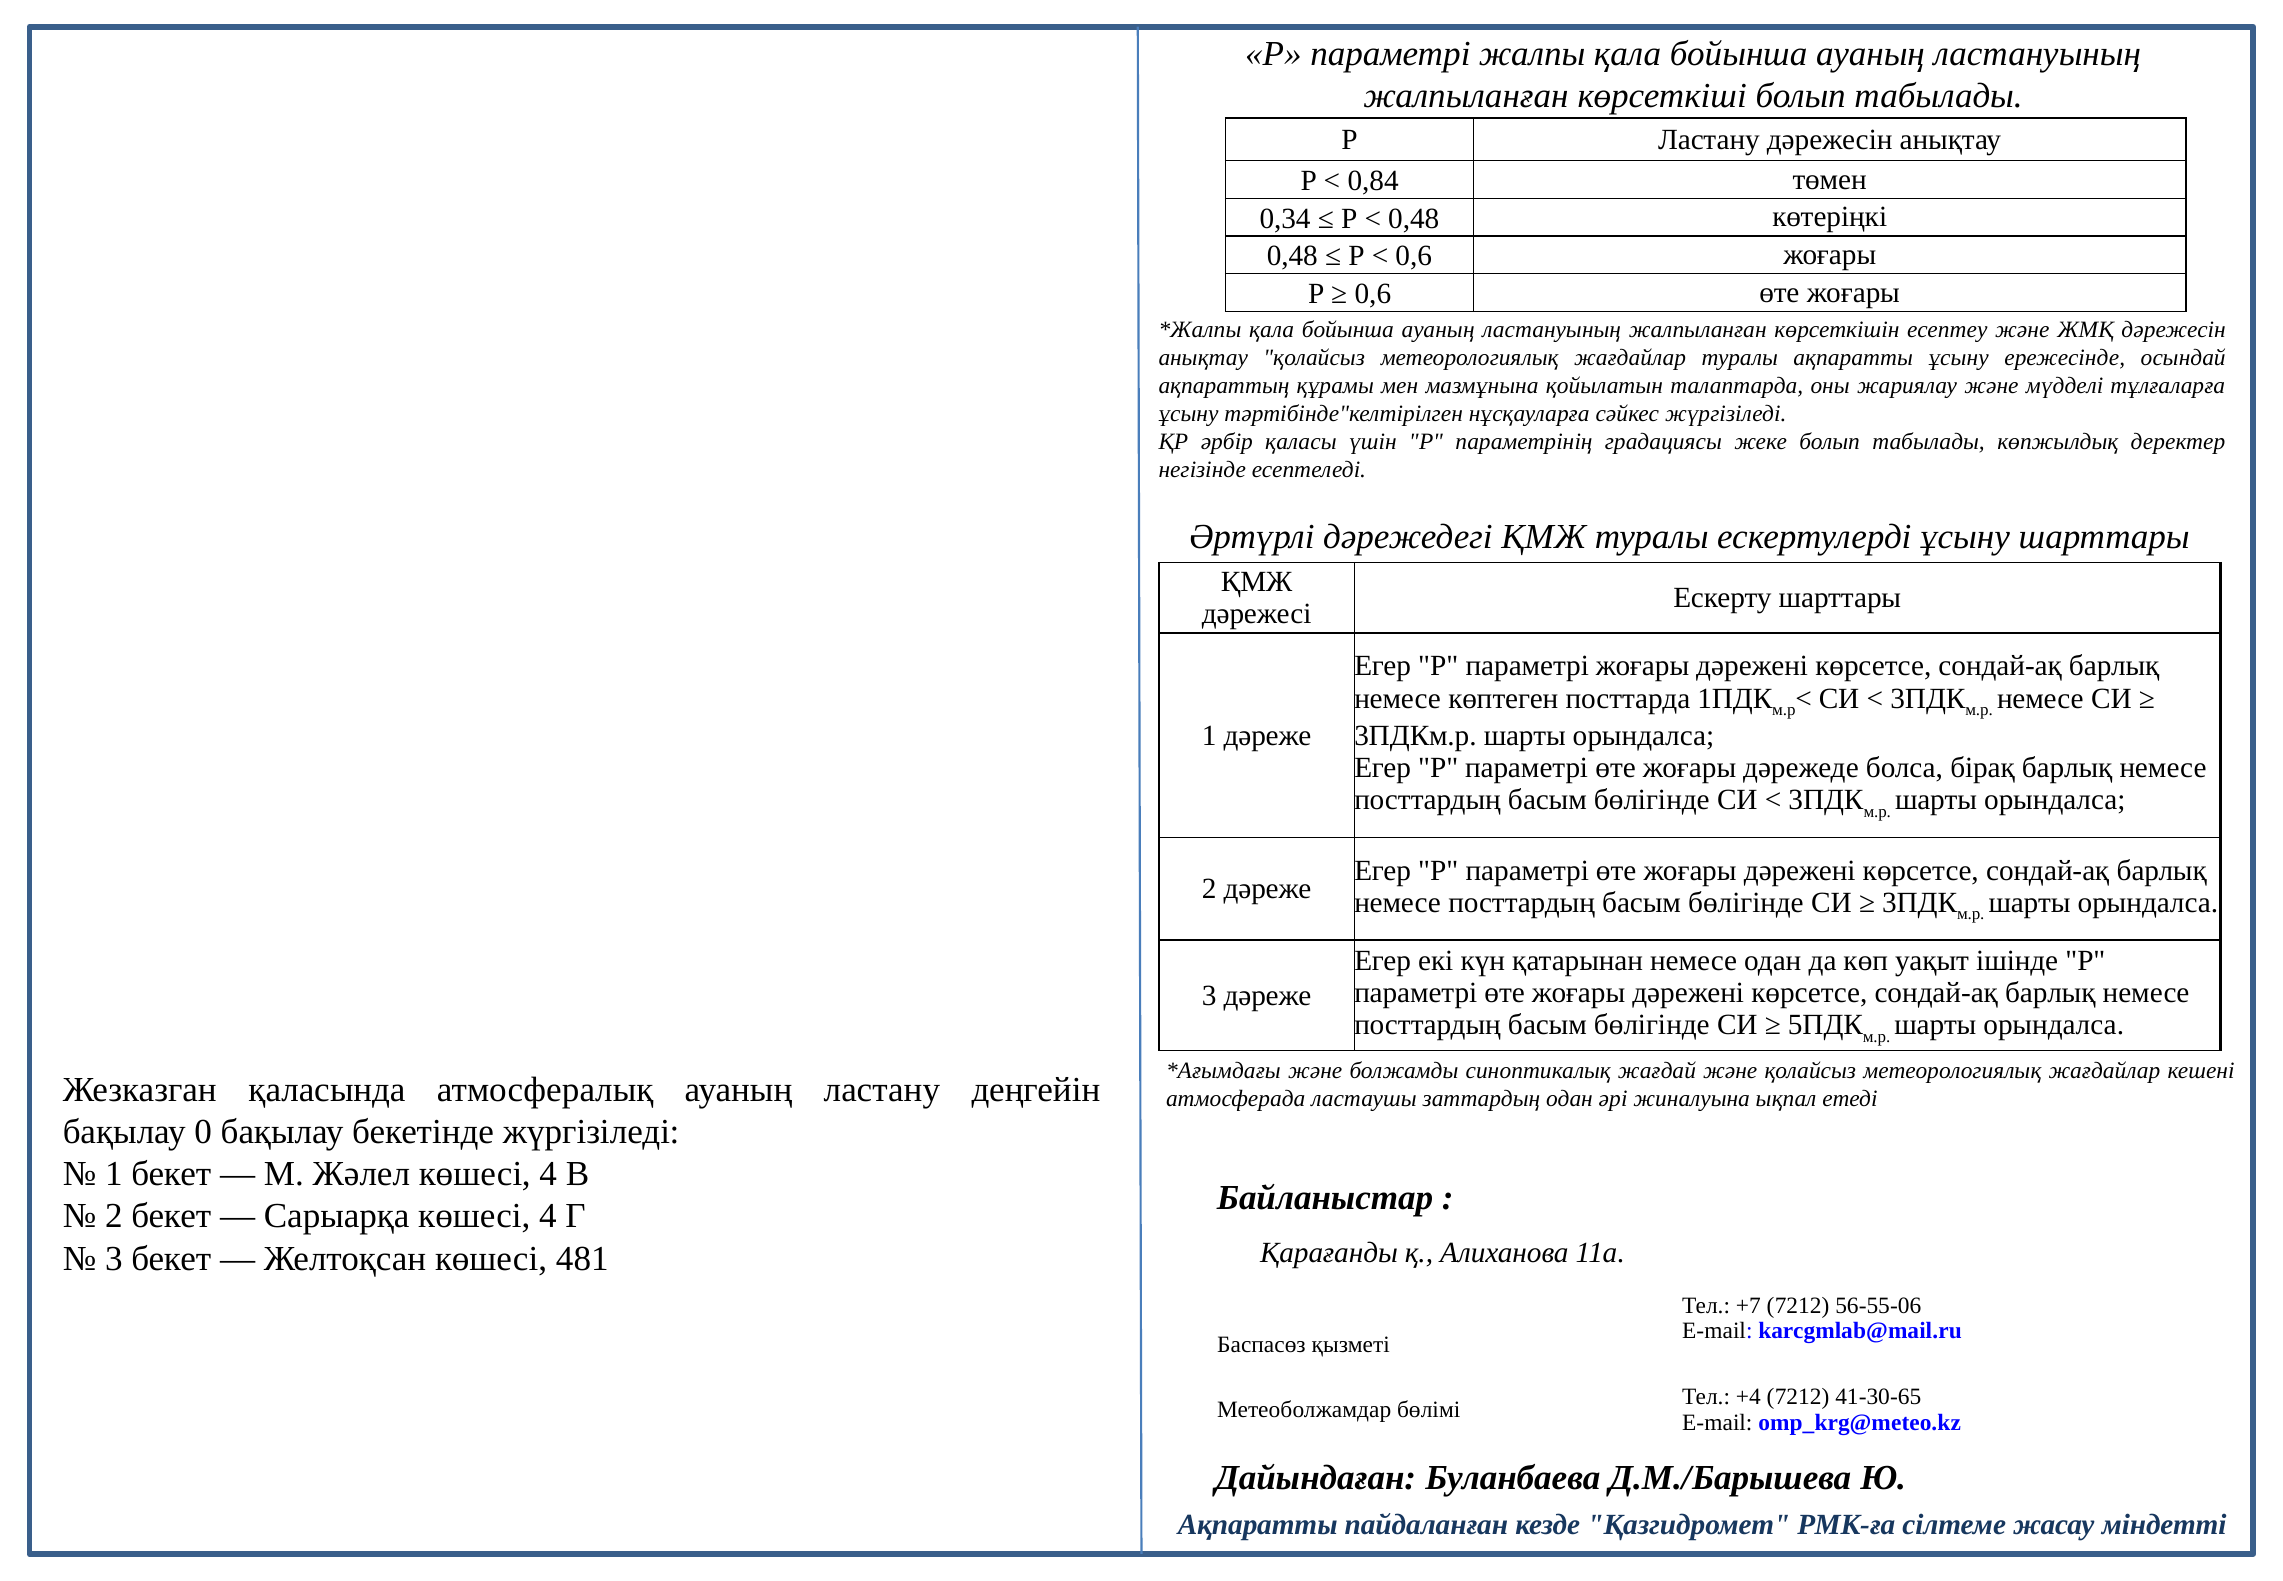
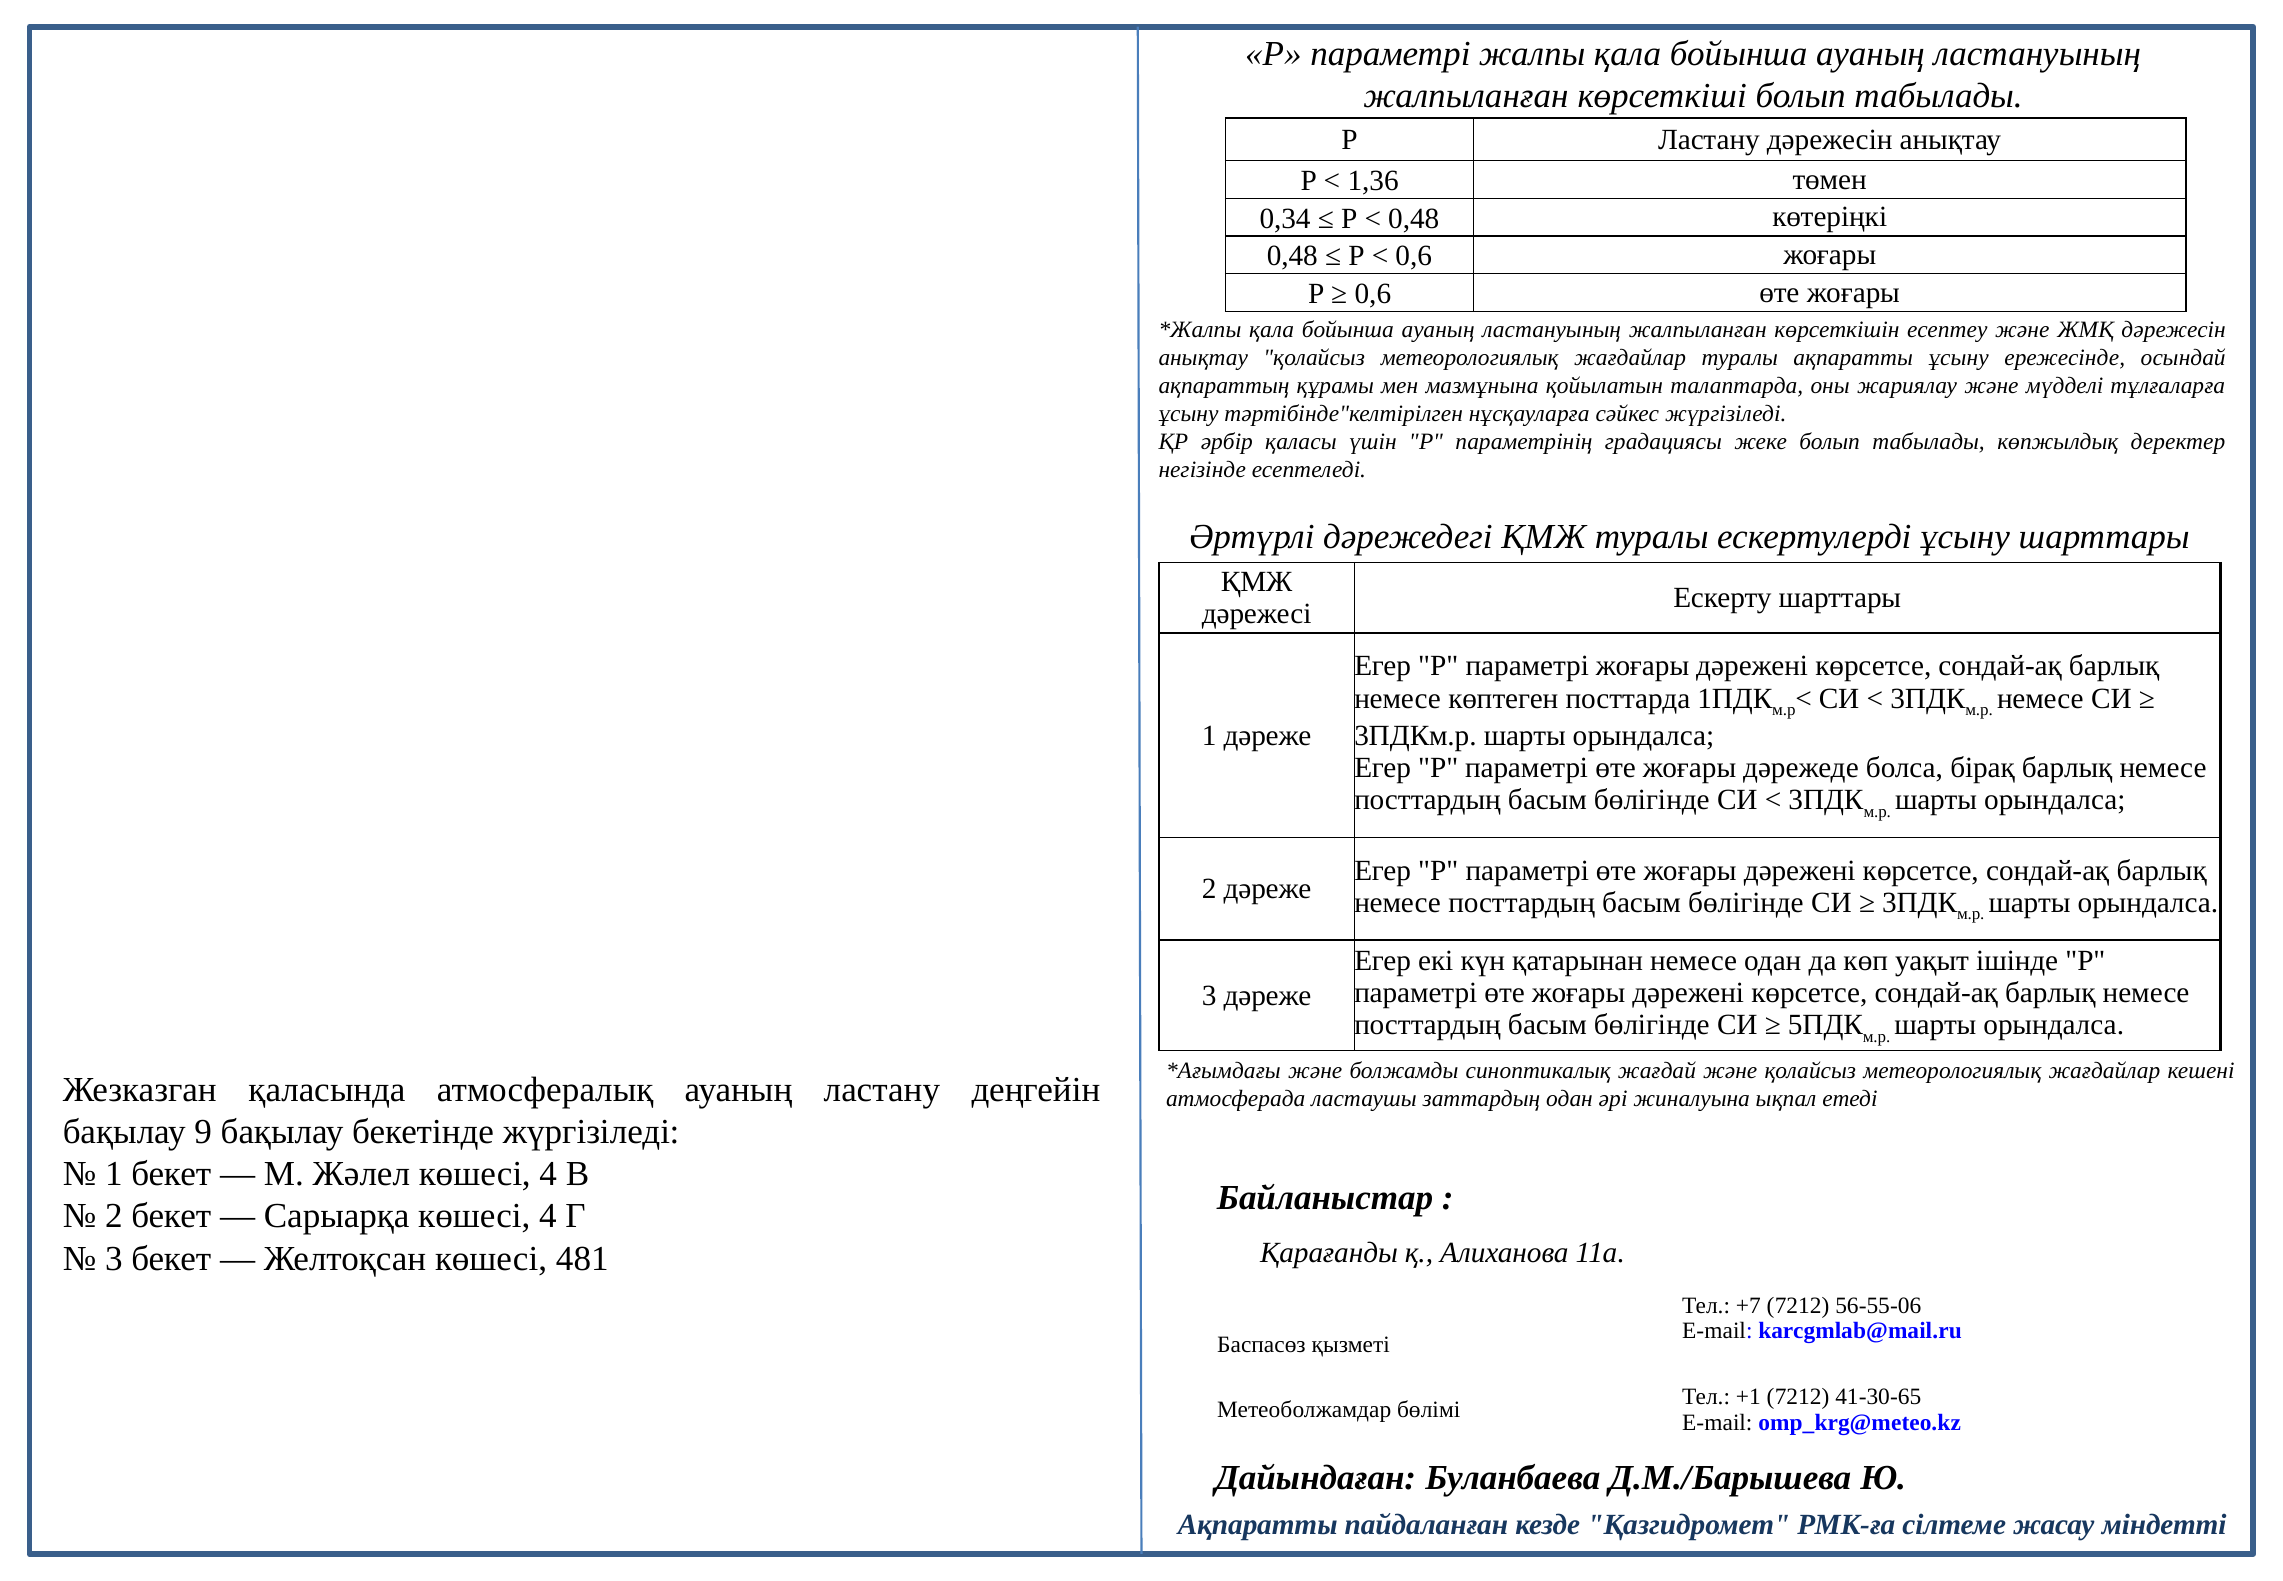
0,84: 0,84 -> 1,36
0: 0 -> 9
+4: +4 -> +1
